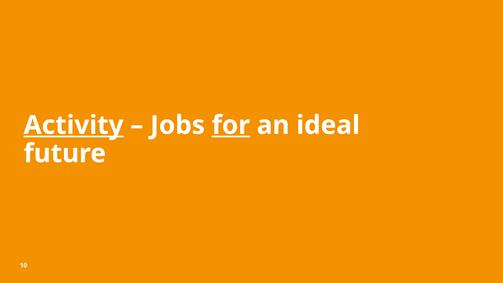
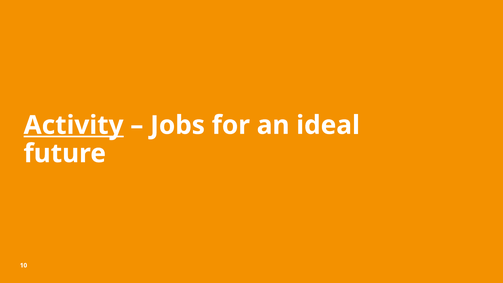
for underline: present -> none
